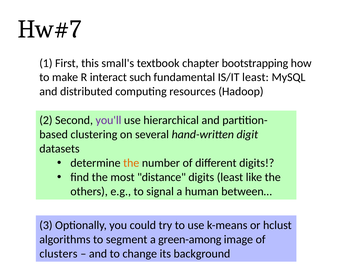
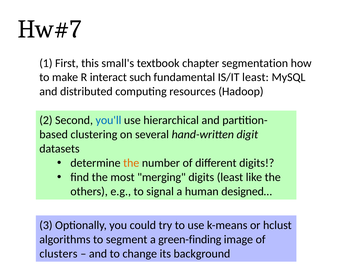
bootstrapping: bootstrapping -> segmentation
you'll colour: purple -> blue
distance: distance -> merging
between…: between… -> designed…
green-among: green-among -> green-finding
